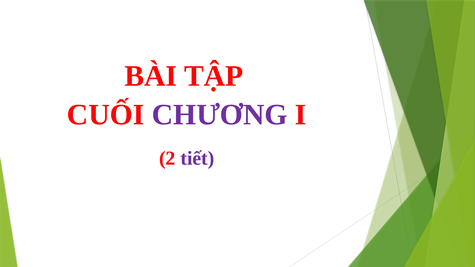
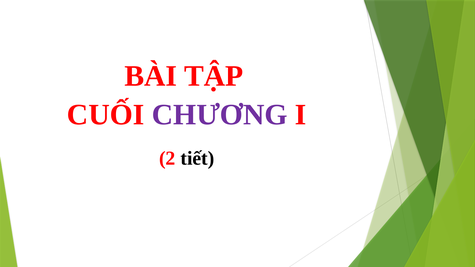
tiết colour: purple -> black
